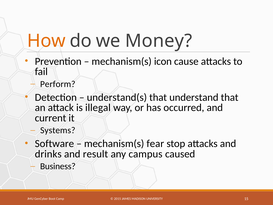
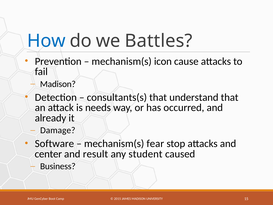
How colour: orange -> blue
Money: Money -> Battles
Perform at (58, 84): Perform -> Madison
understand(s: understand(s -> consultants(s
illegal: illegal -> needs
current: current -> already
Systems: Systems -> Damage
drinks: drinks -> center
campus: campus -> student
